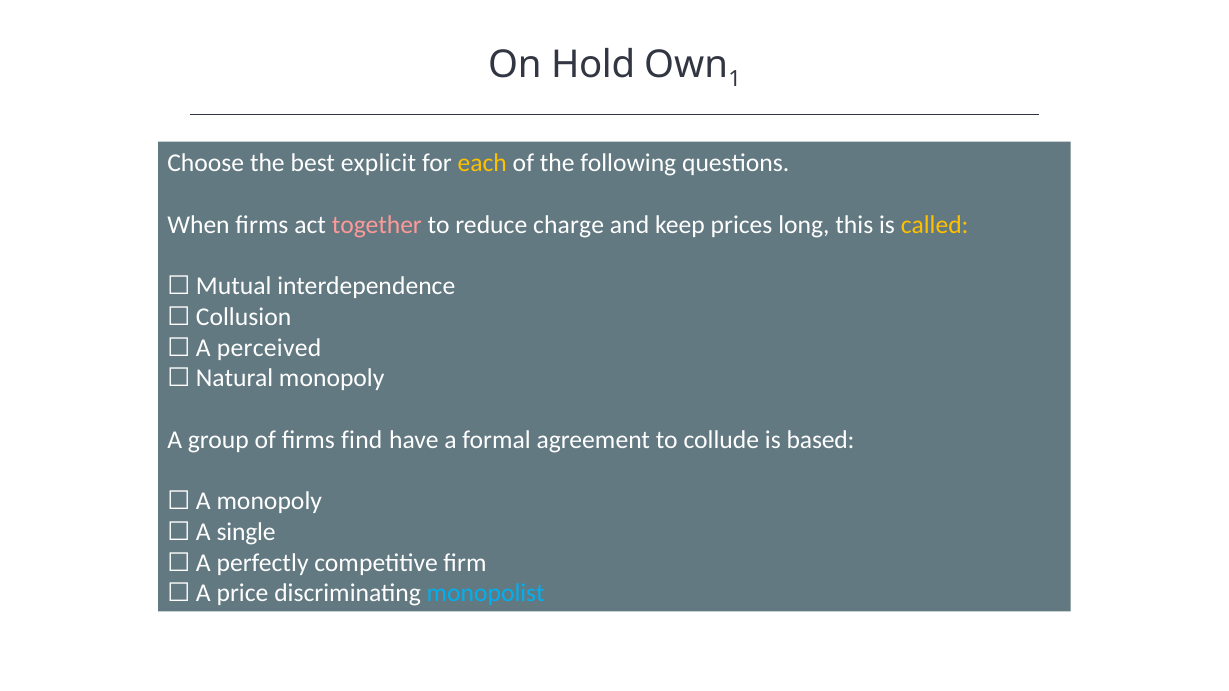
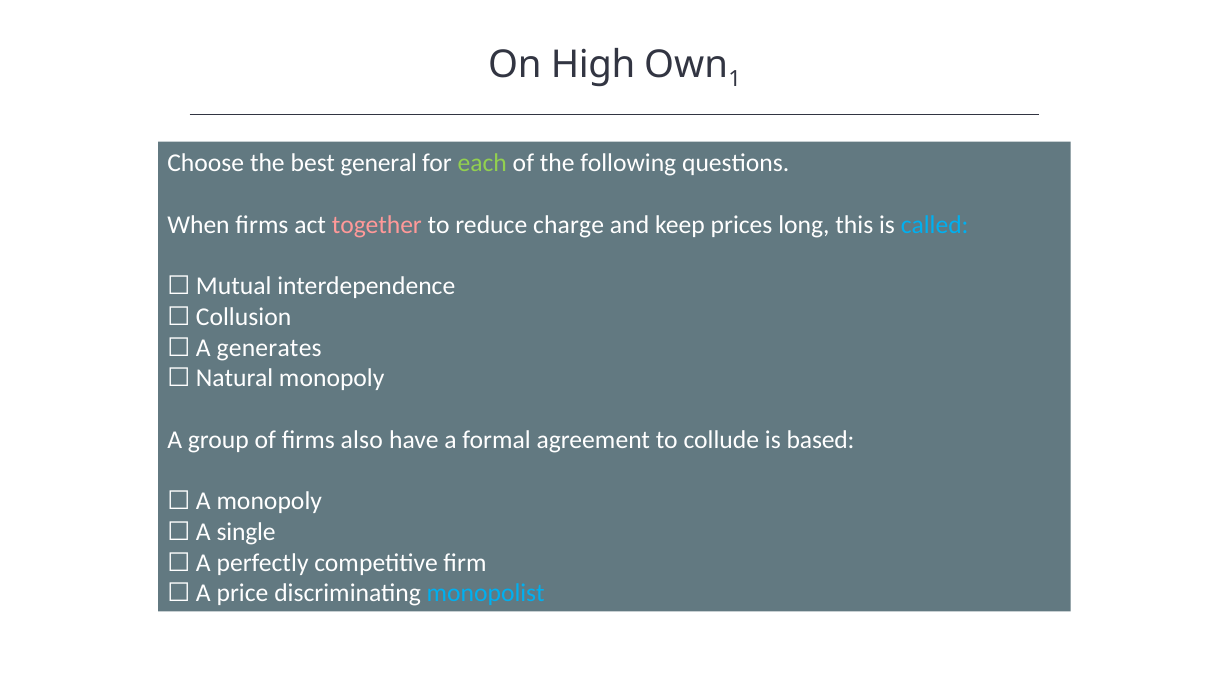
Hold: Hold -> High
explicit: explicit -> general
each colour: yellow -> light green
called colour: yellow -> light blue
perceived: perceived -> generates
find: find -> also
